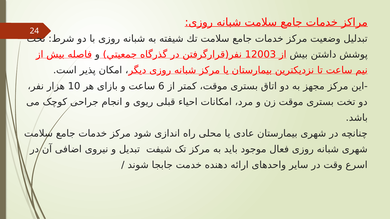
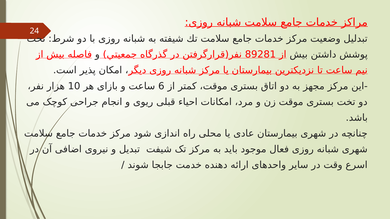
12003: 12003 -> 89281
